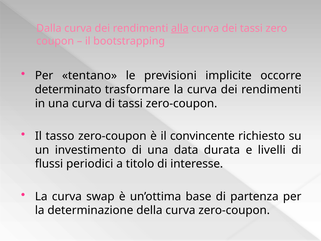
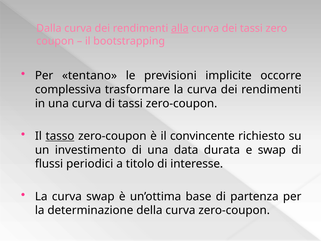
determinato: determinato -> complessiva
tasso underline: none -> present
e livelli: livelli -> swap
